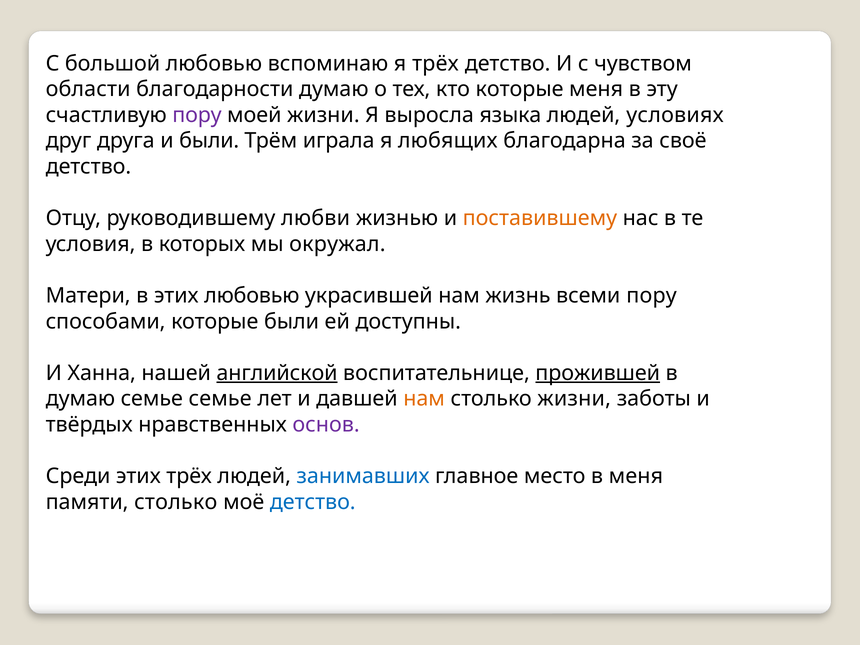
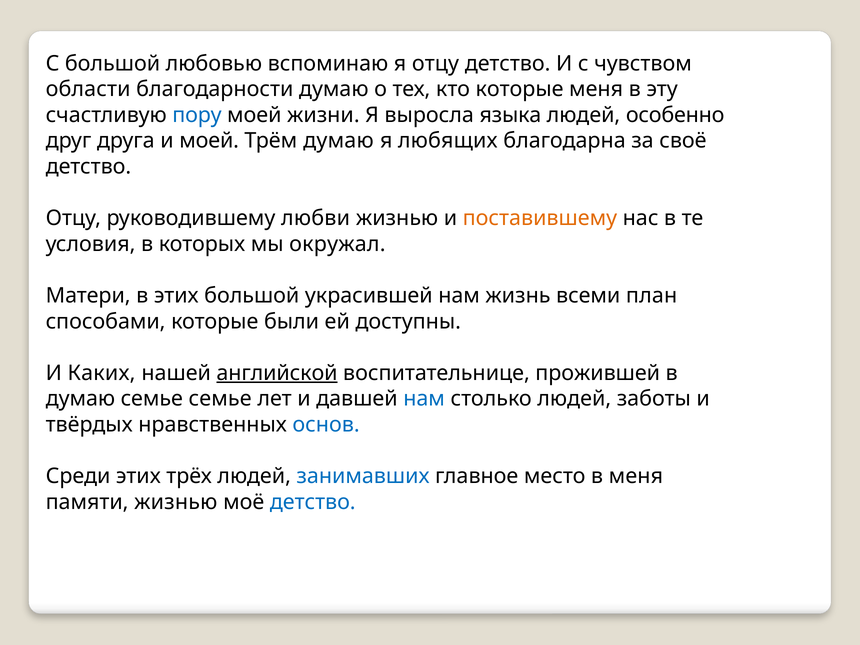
я трёх: трёх -> отцу
пору at (197, 115) colour: purple -> blue
условиях: условиях -> особенно
и были: были -> моей
Трём играла: играла -> думаю
этих любовью: любовью -> большой
всеми пору: пору -> план
Ханна: Ханна -> Каких
прожившей underline: present -> none
нам at (424, 399) colour: orange -> blue
столько жизни: жизни -> людей
основ colour: purple -> blue
памяти столько: столько -> жизнью
